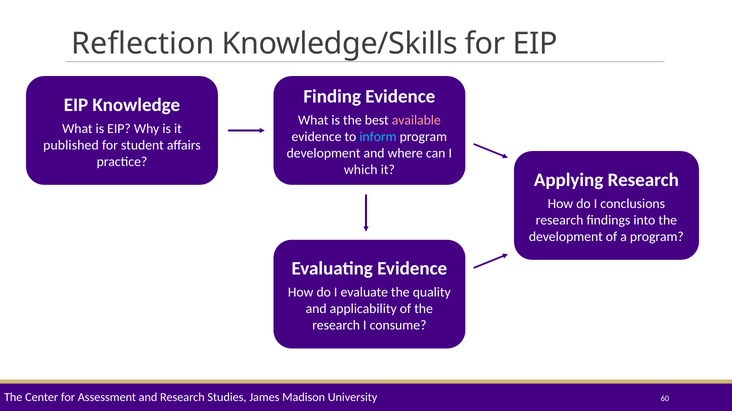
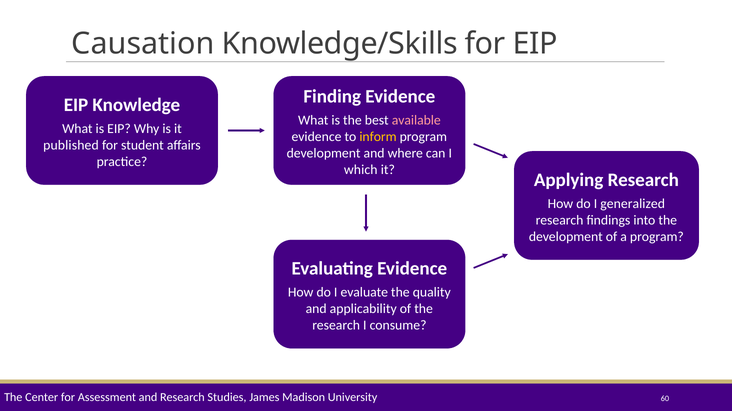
Reflection: Reflection -> Causation
inform colour: light blue -> yellow
conclusions: conclusions -> generalized
